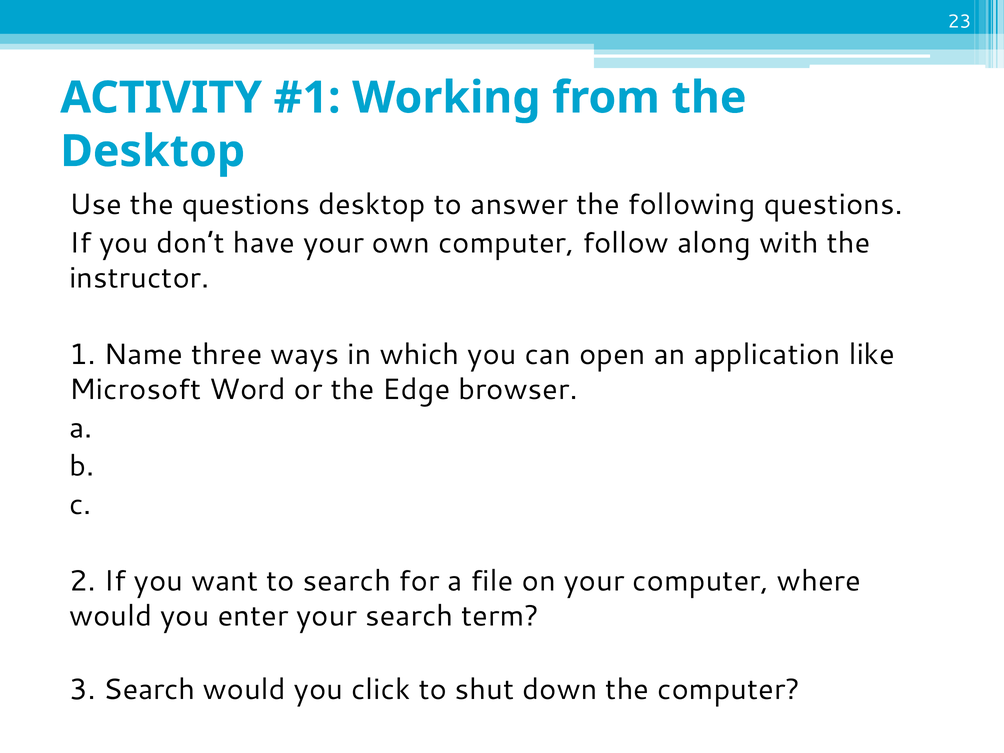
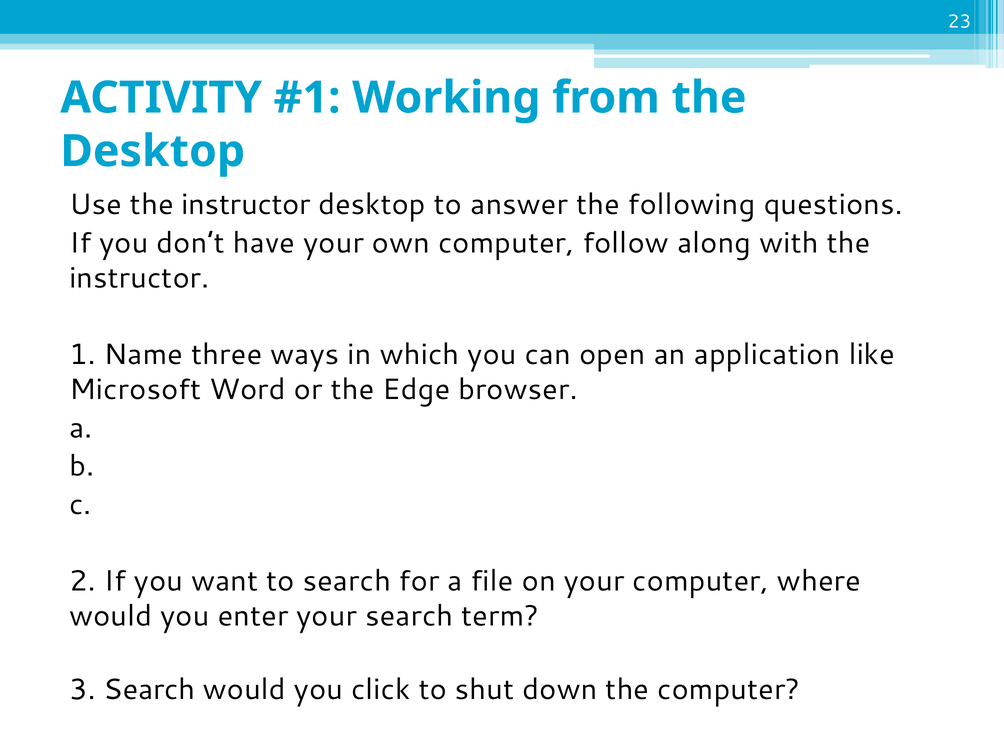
Use the questions: questions -> instructor
